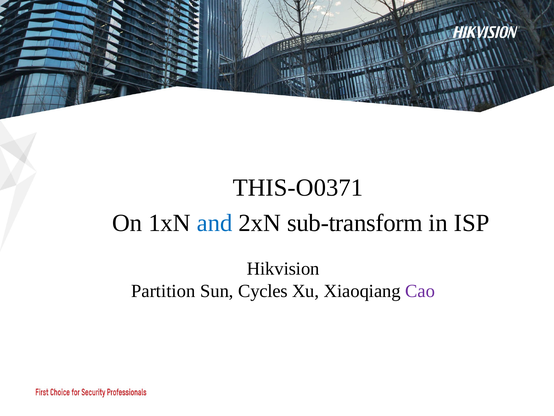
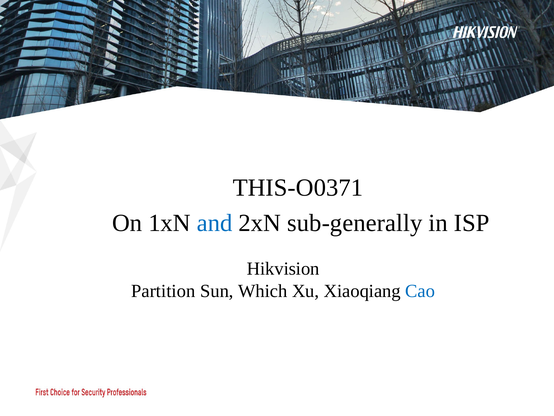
sub-transform: sub-transform -> sub-generally
Cycles: Cycles -> Which
Cao colour: purple -> blue
